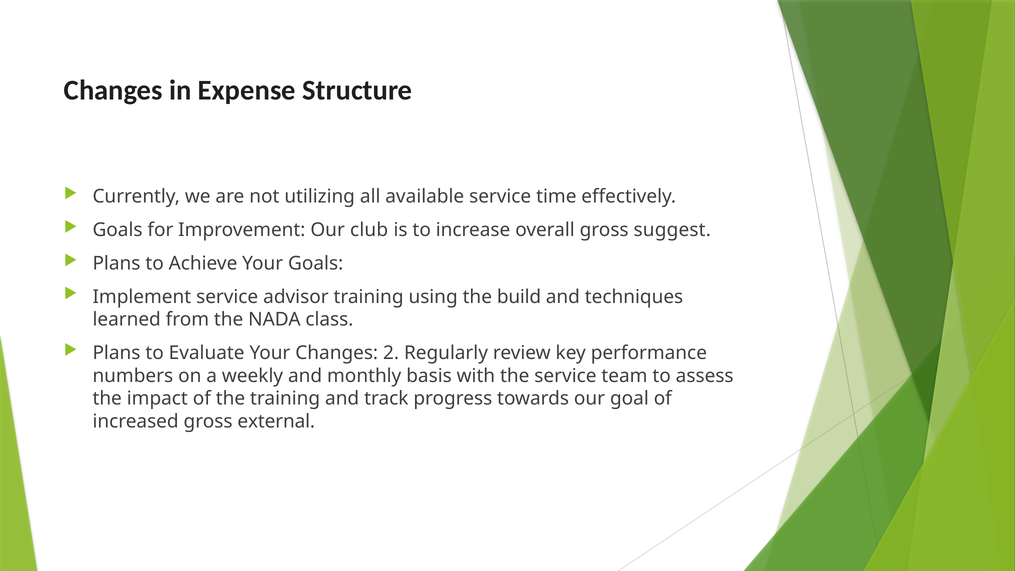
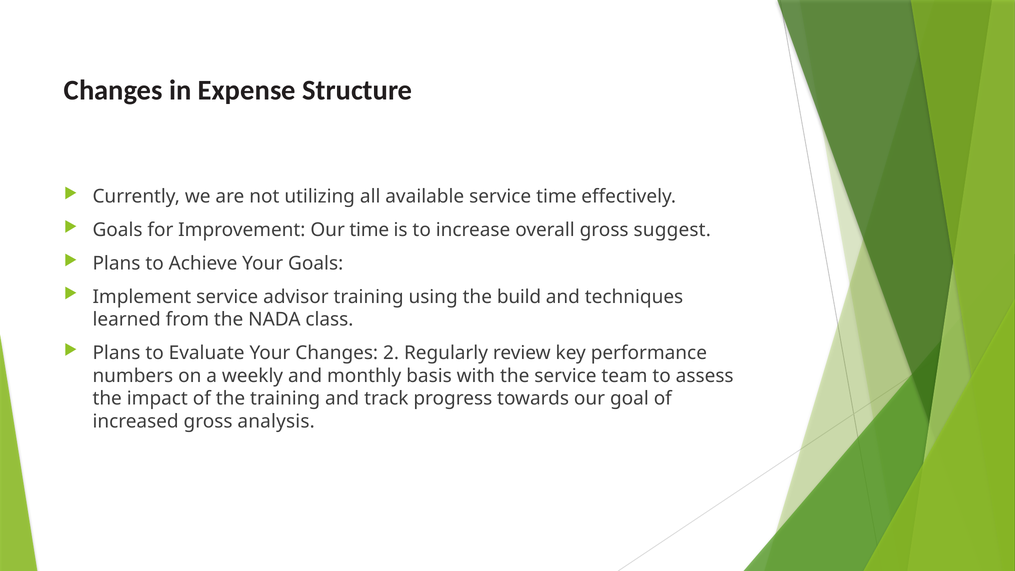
Our club: club -> time
external: external -> analysis
